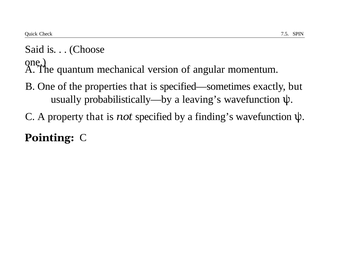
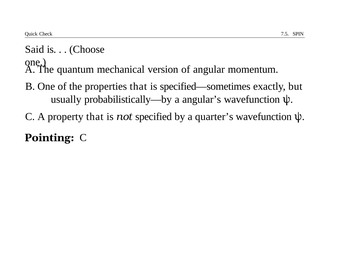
leaving’s: leaving’s -> angular’s
finding’s: finding’s -> quarter’s
